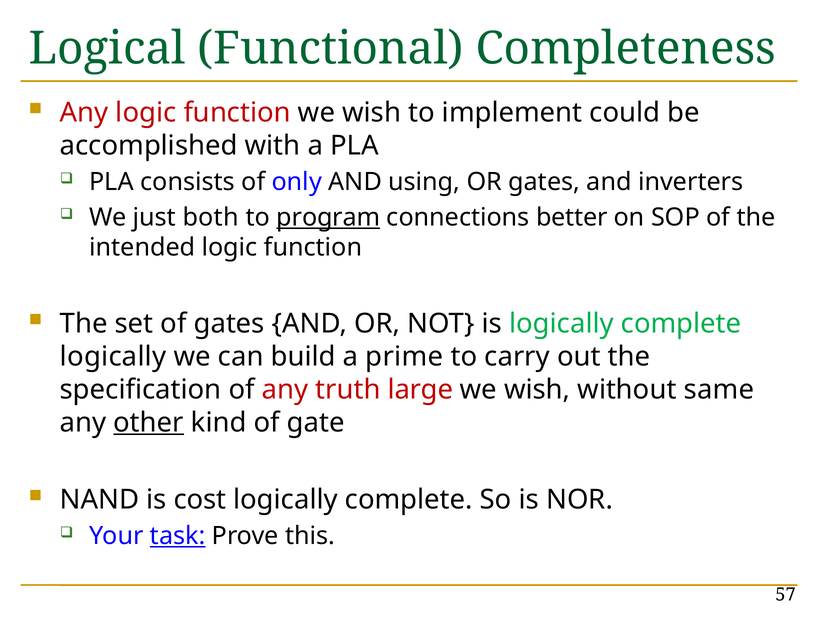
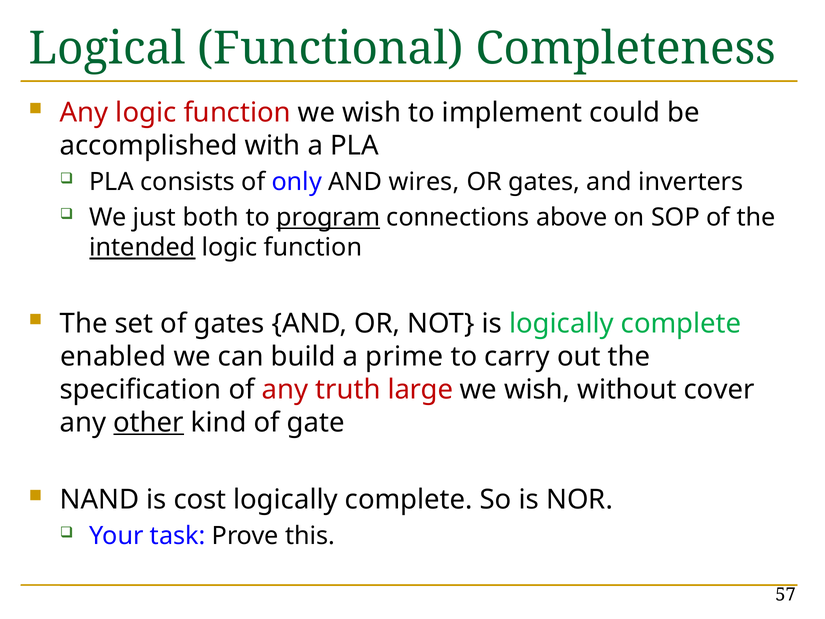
using: using -> wires
better: better -> above
intended underline: none -> present
logically at (113, 356): logically -> enabled
same: same -> cover
task underline: present -> none
